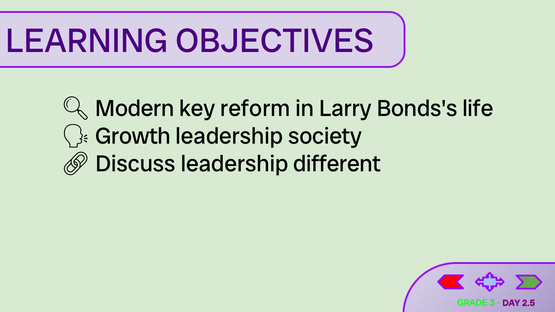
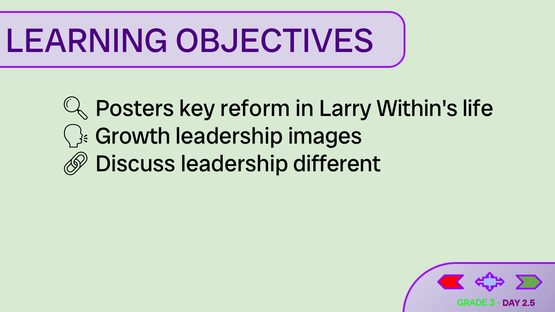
Modern: Modern -> Posters
Bonds's: Bonds's -> Within's
society: society -> images
